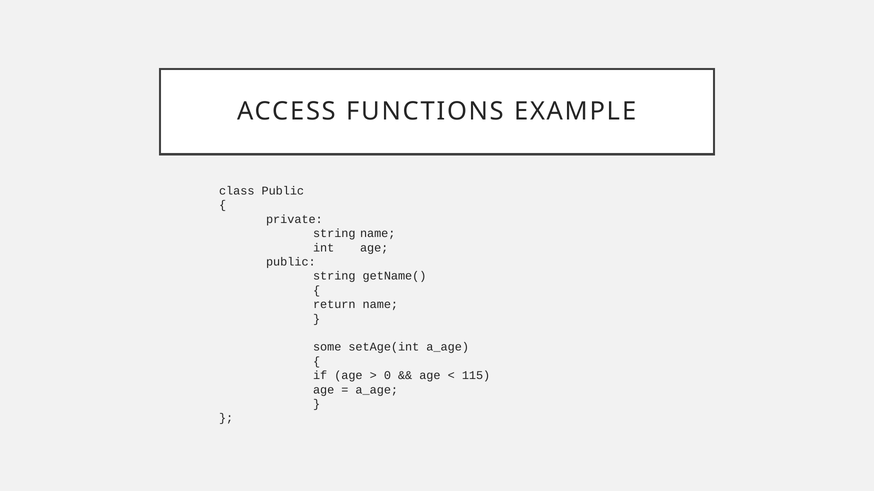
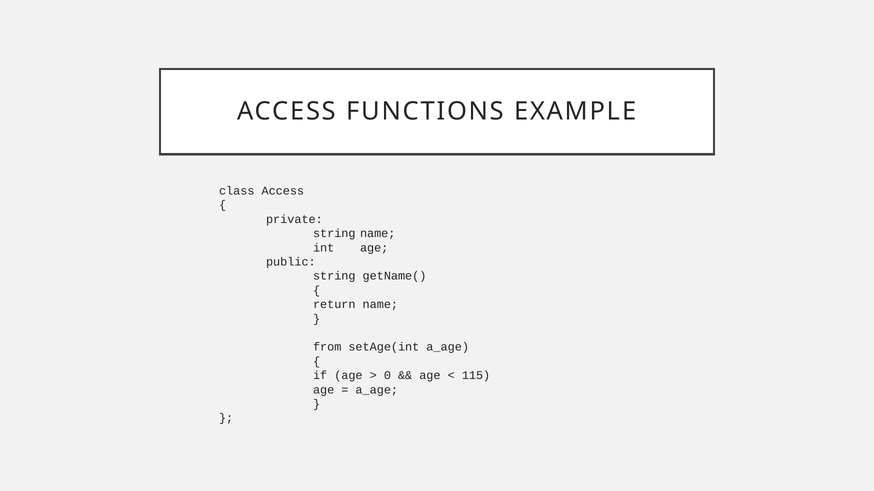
class Public: Public -> Access
some: some -> from
